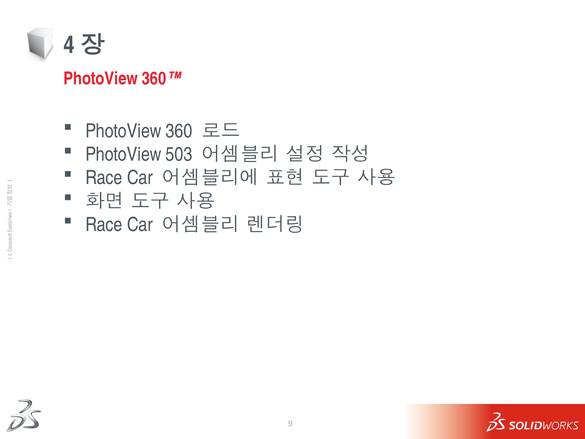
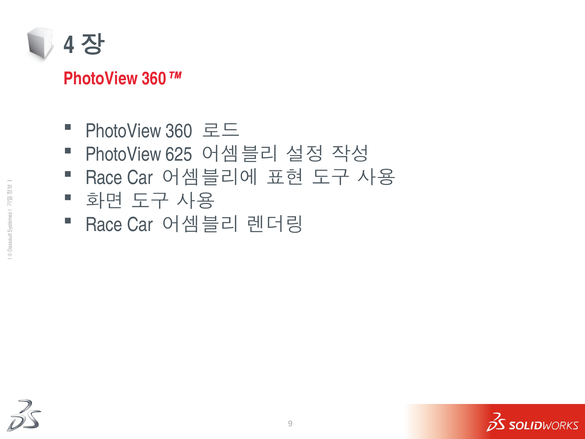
503: 503 -> 625
